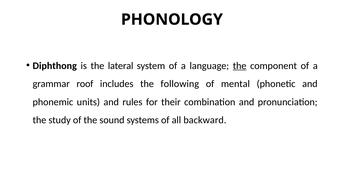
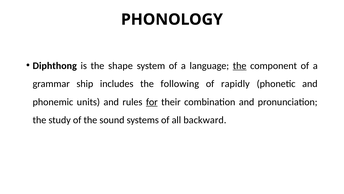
lateral: lateral -> shape
roof: roof -> ship
mental: mental -> rapidly
for underline: none -> present
